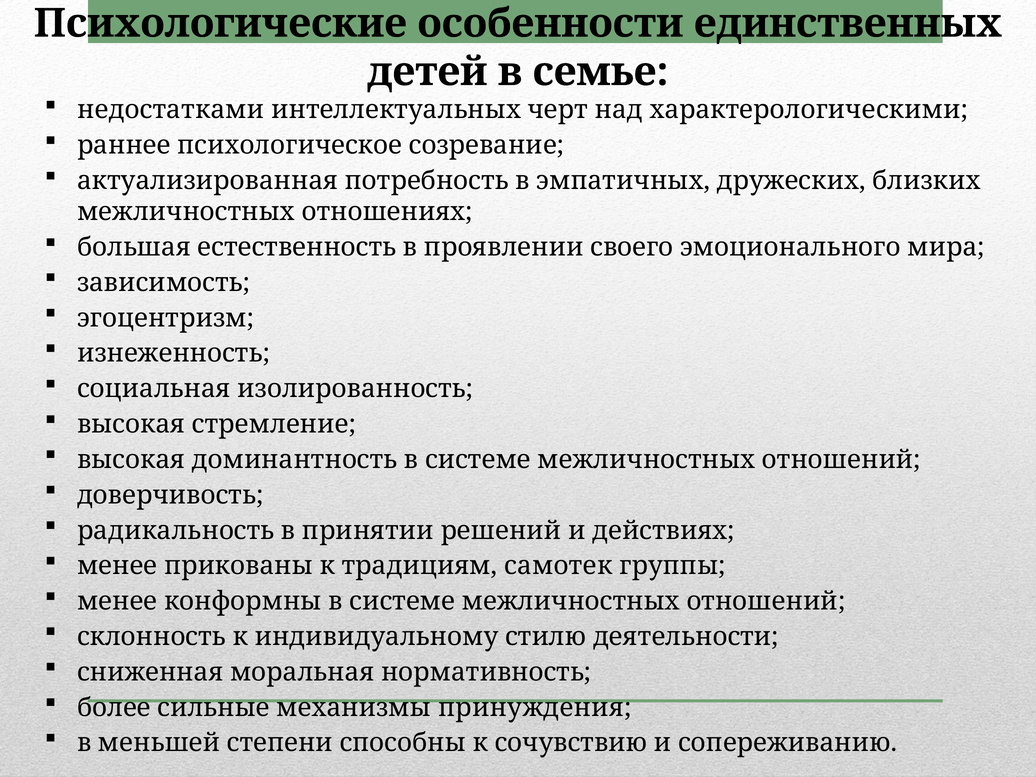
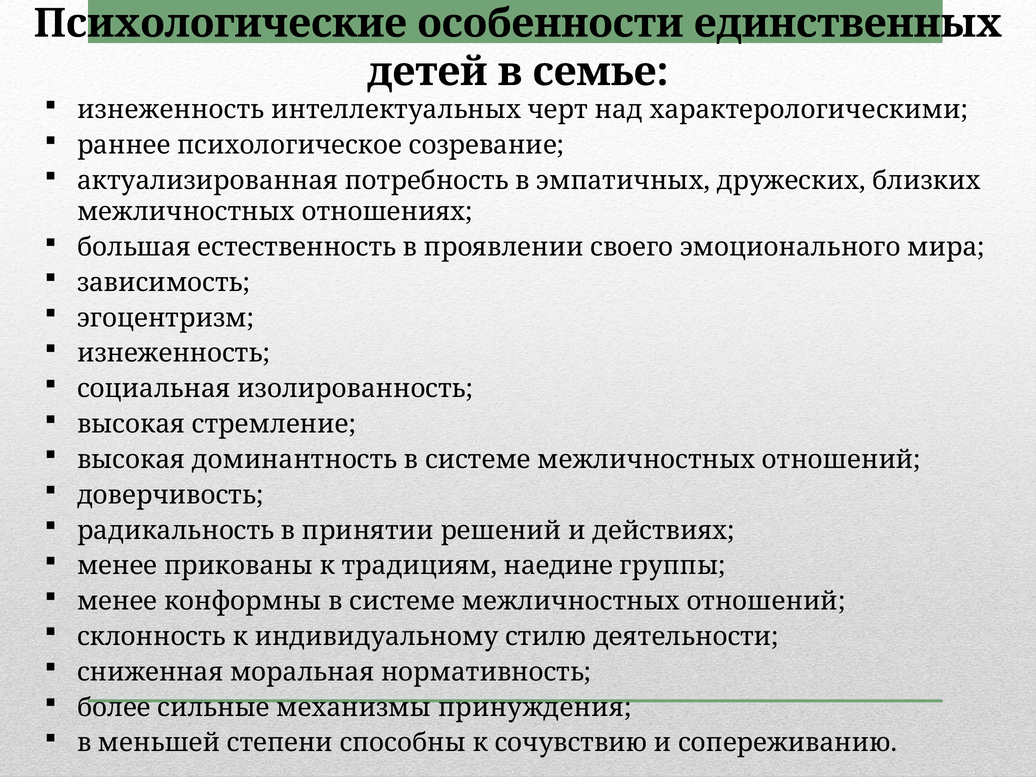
недостатками at (171, 110): недостатками -> изнеженность
самотек: самотек -> наедине
